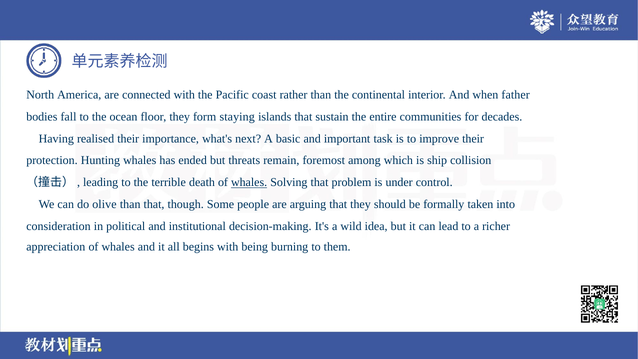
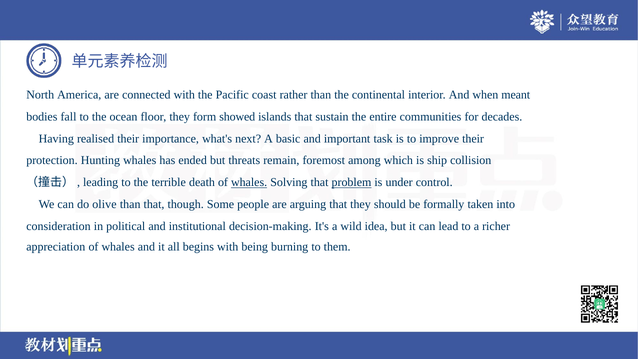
father: father -> meant
staying: staying -> showed
problem underline: none -> present
